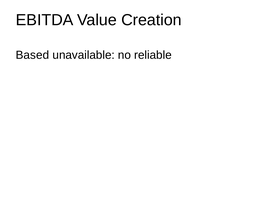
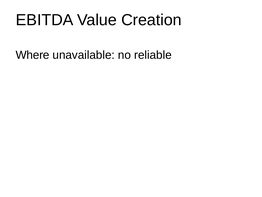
Based: Based -> Where
